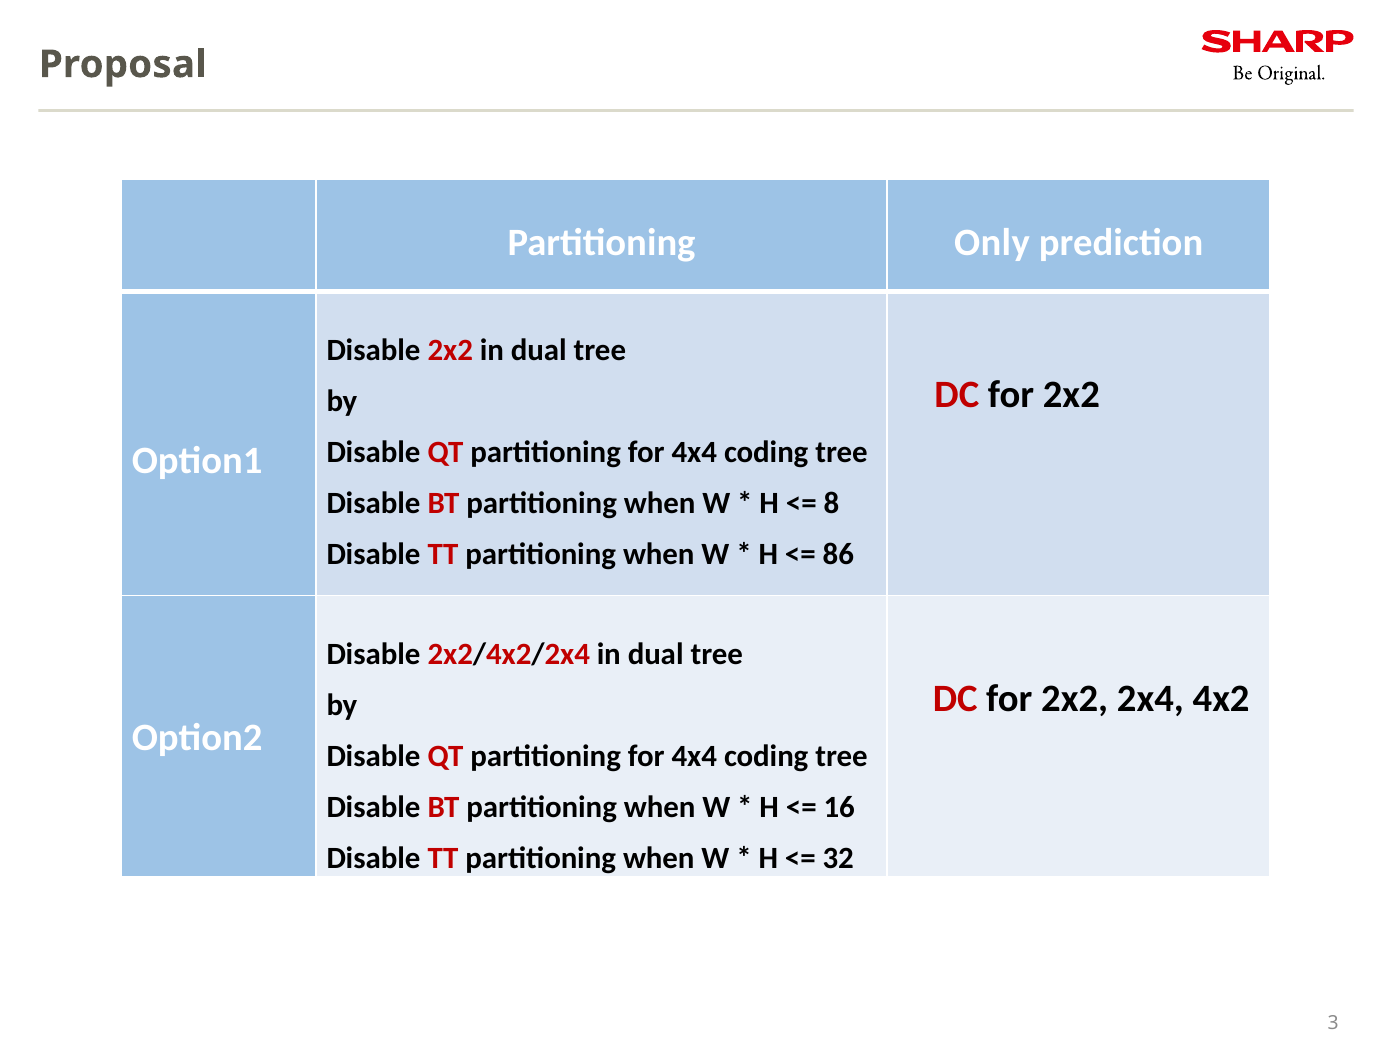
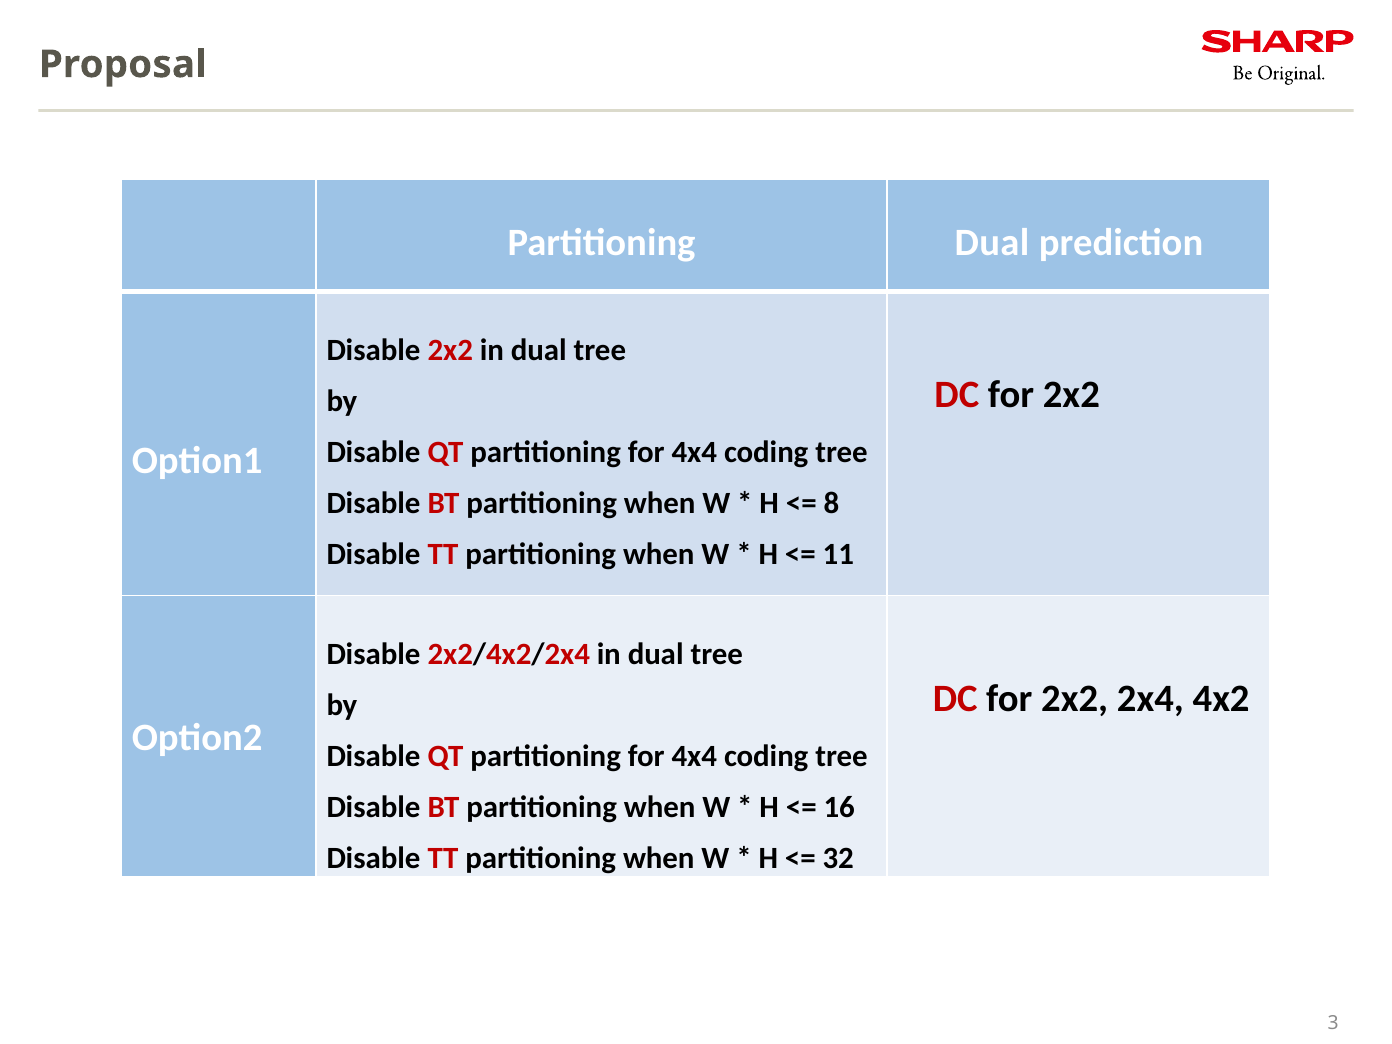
Partitioning Only: Only -> Dual
86: 86 -> 11
